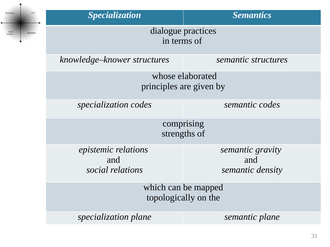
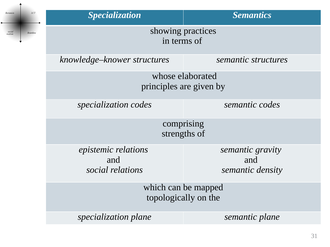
dialogue: dialogue -> showing
